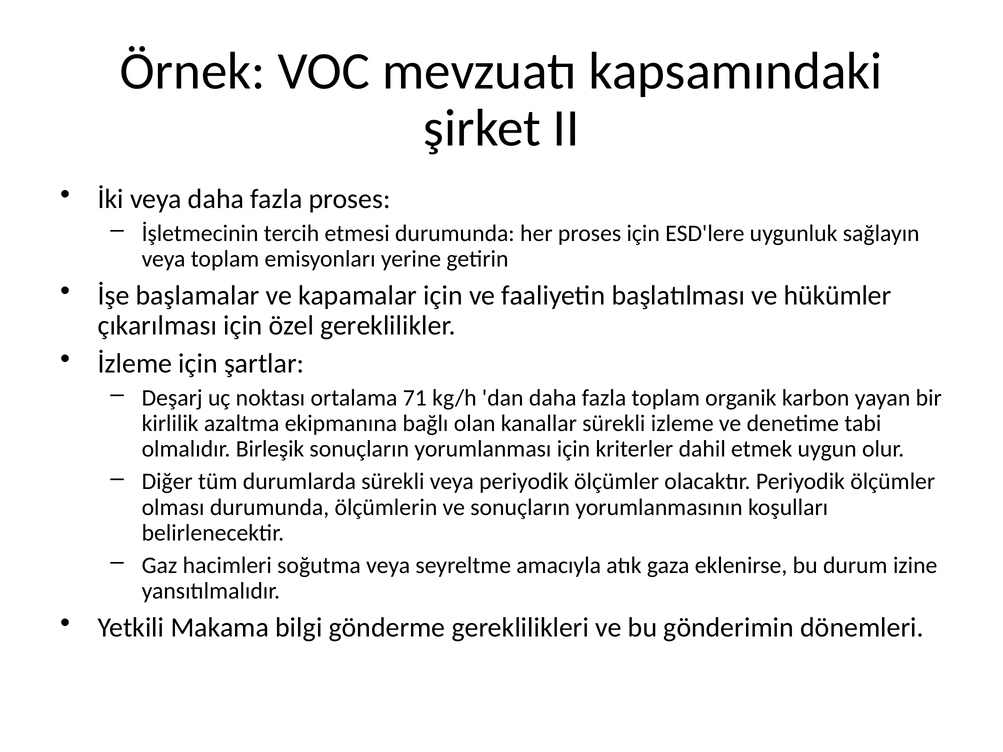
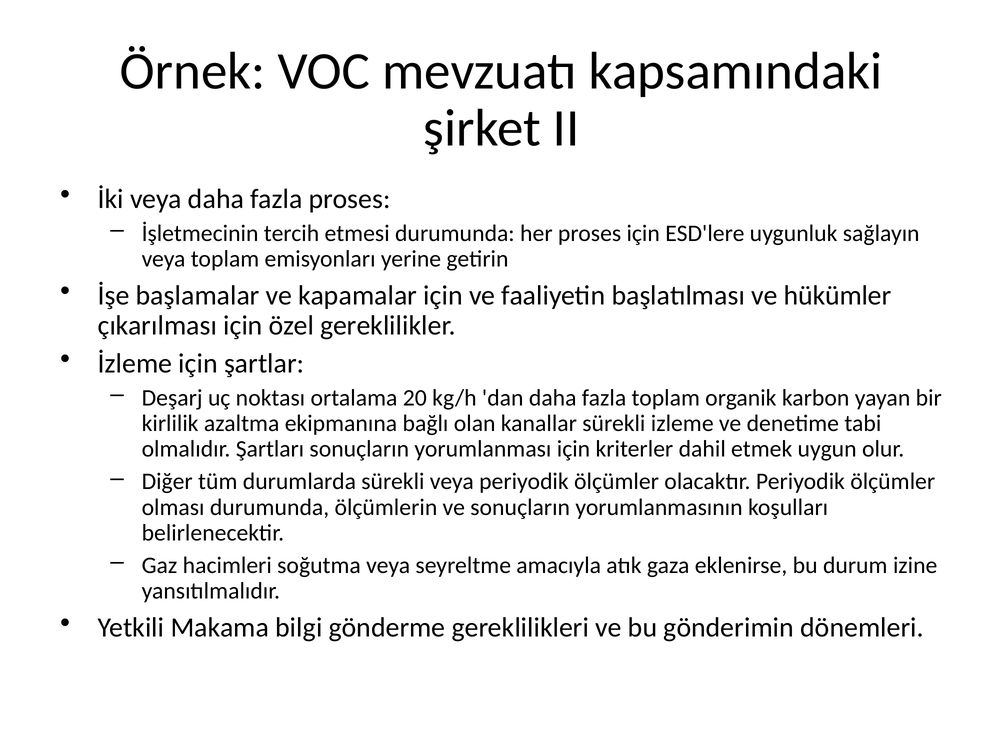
71: 71 -> 20
Birleşik: Birleşik -> Şartları
